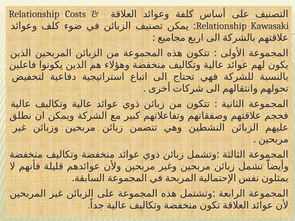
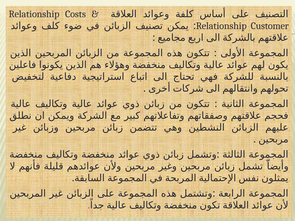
Kawasaki: Kawasaki -> Customer
